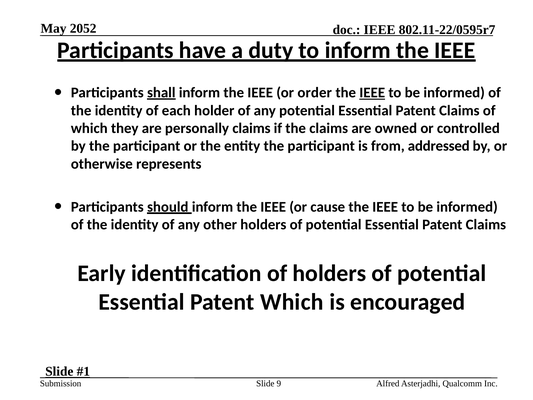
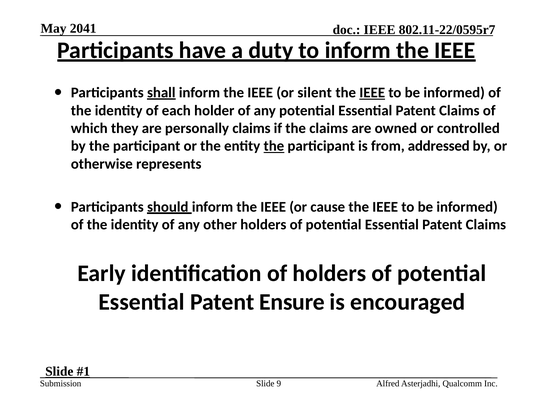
2052: 2052 -> 2041
order: order -> silent
the at (274, 146) underline: none -> present
Patent Which: Which -> Ensure
